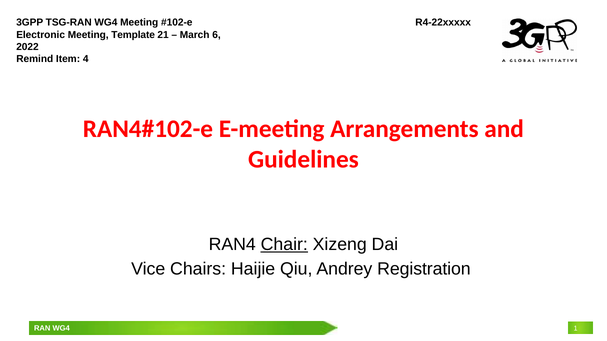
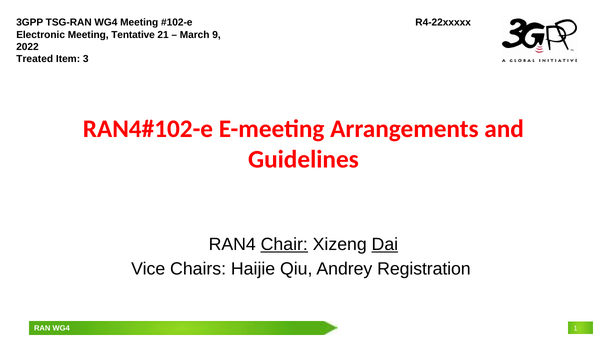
Template: Template -> Tentative
6: 6 -> 9
Remind: Remind -> Treated
4: 4 -> 3
Dai underline: none -> present
